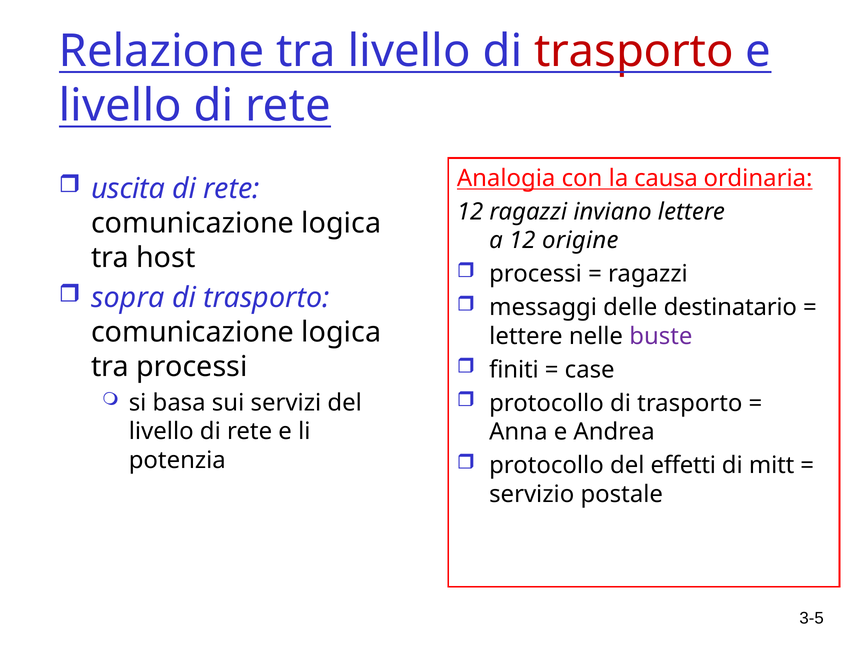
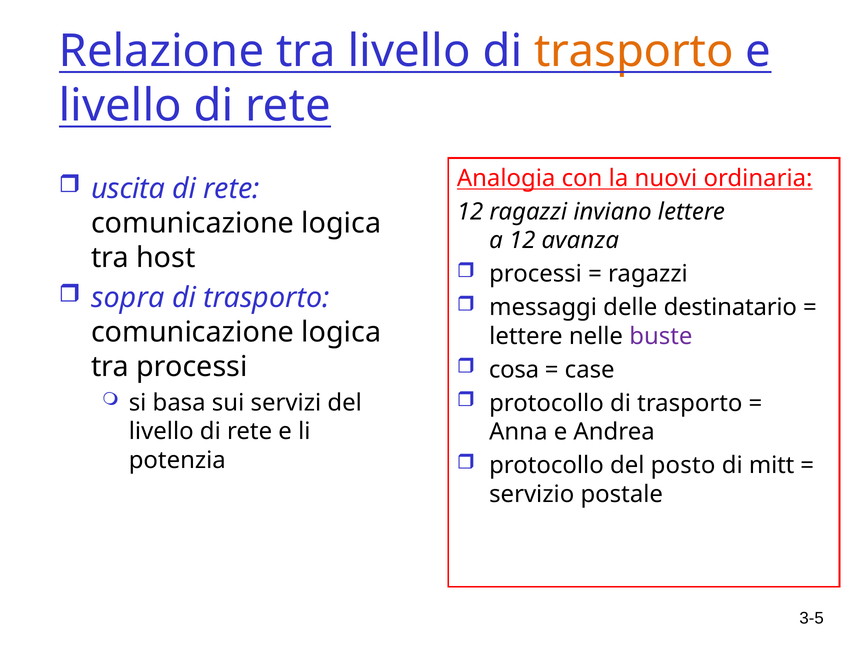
trasporto at (634, 51) colour: red -> orange
causa: causa -> nuovi
origine: origine -> avanza
finiti: finiti -> cosa
effetti: effetti -> posto
